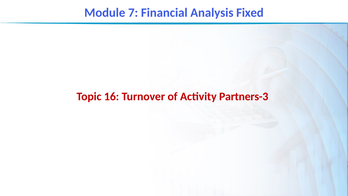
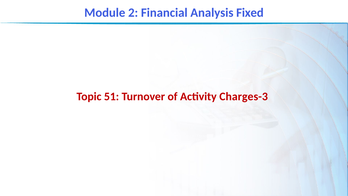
7: 7 -> 2
16: 16 -> 51
Partners-3: Partners-3 -> Charges-3
